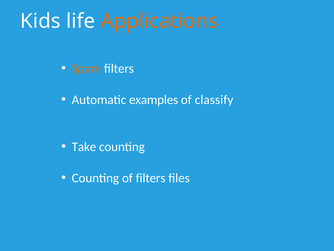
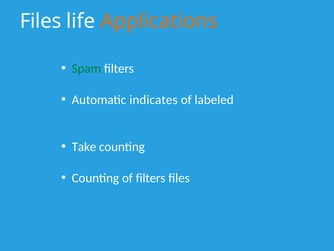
Kids at (40, 21): Kids -> Files
Spam colour: orange -> green
examples: examples -> indicates
classify: classify -> labeled
